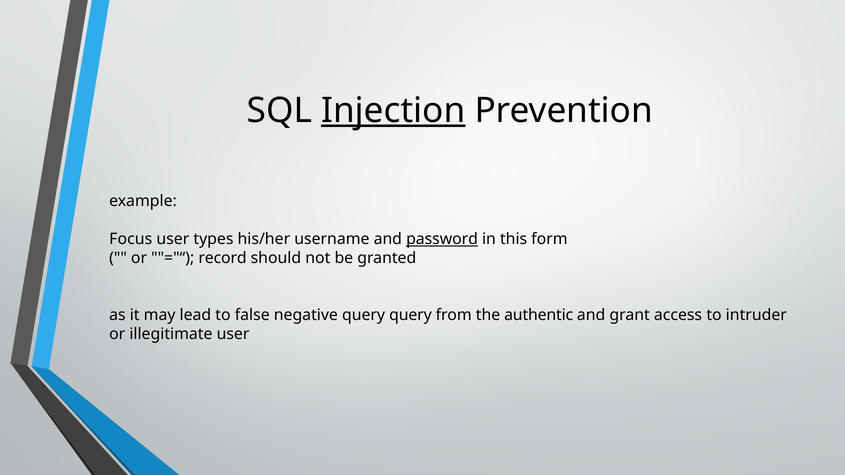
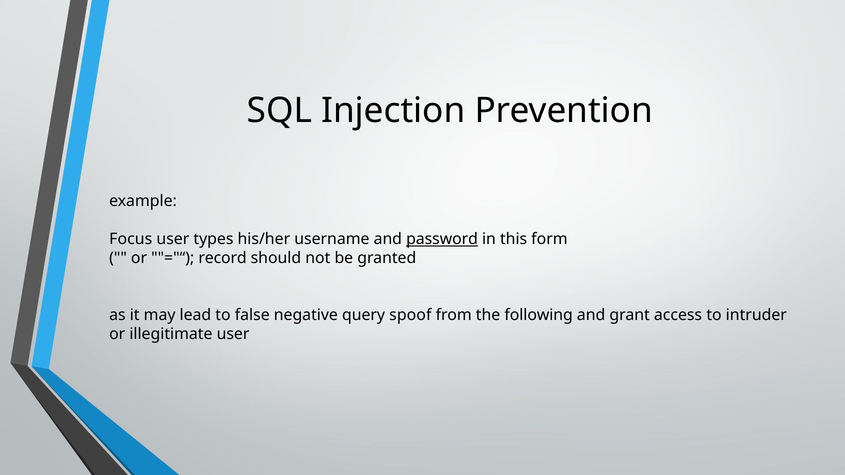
Injection underline: present -> none
query query: query -> spoof
authentic: authentic -> following
